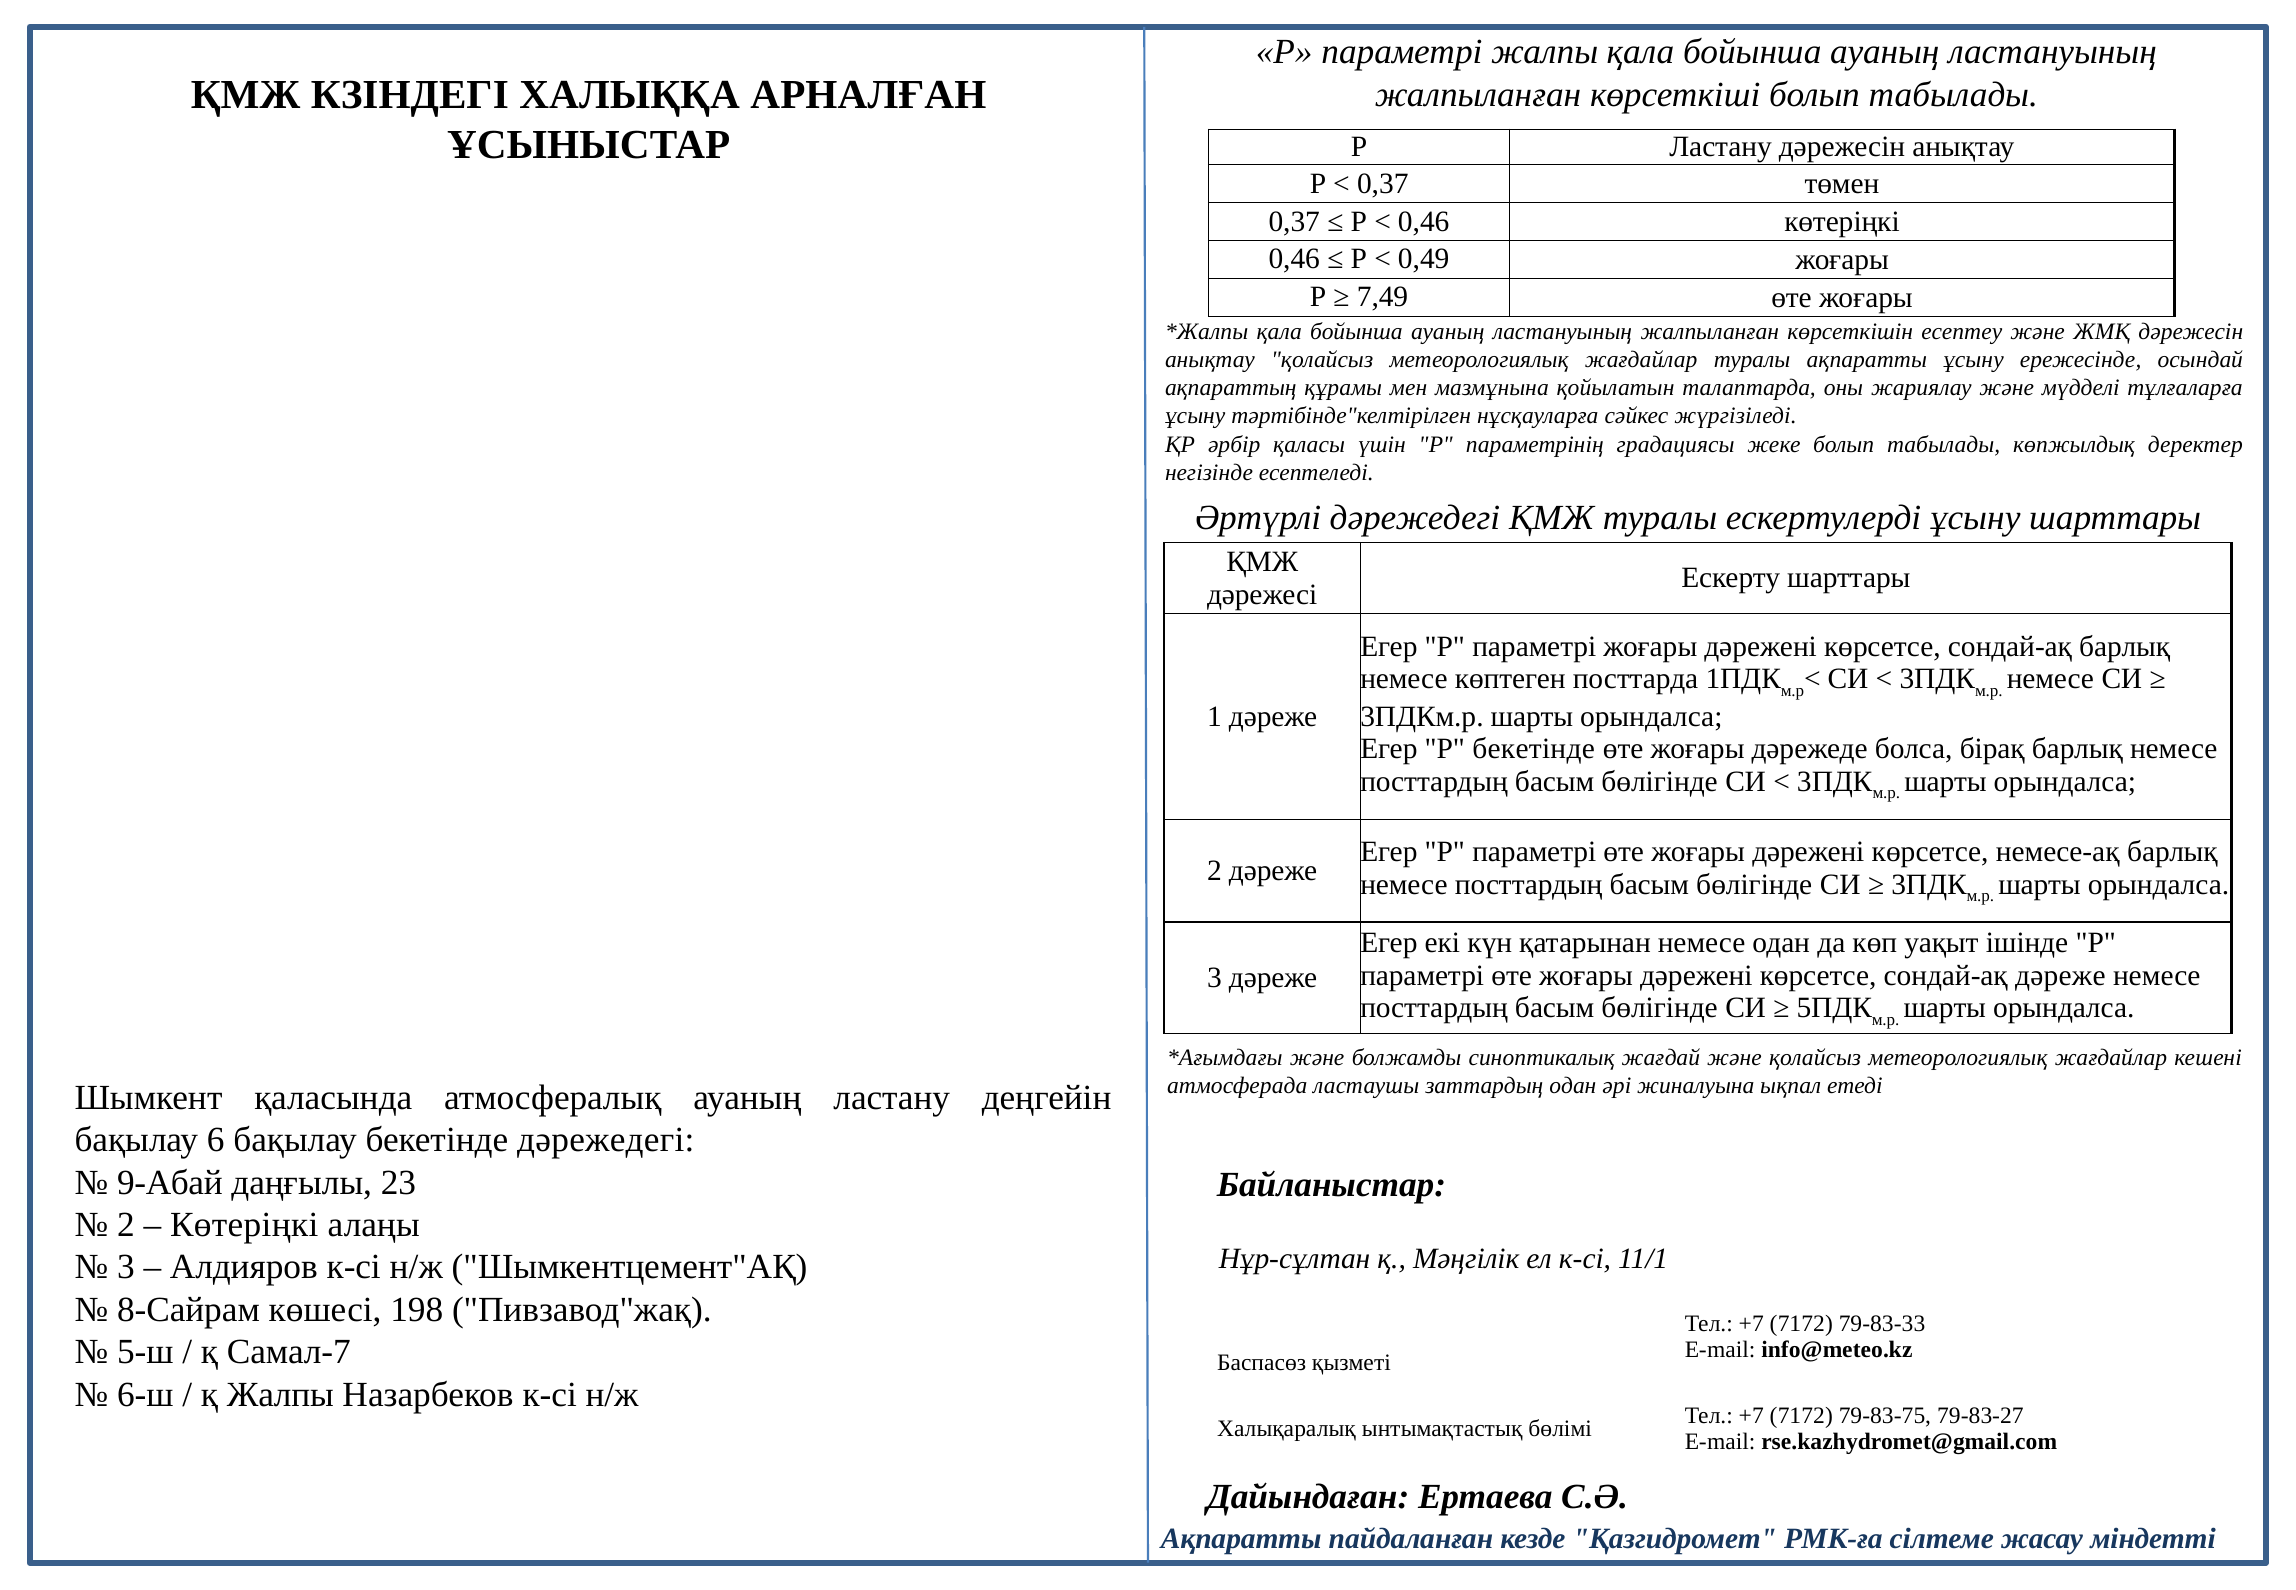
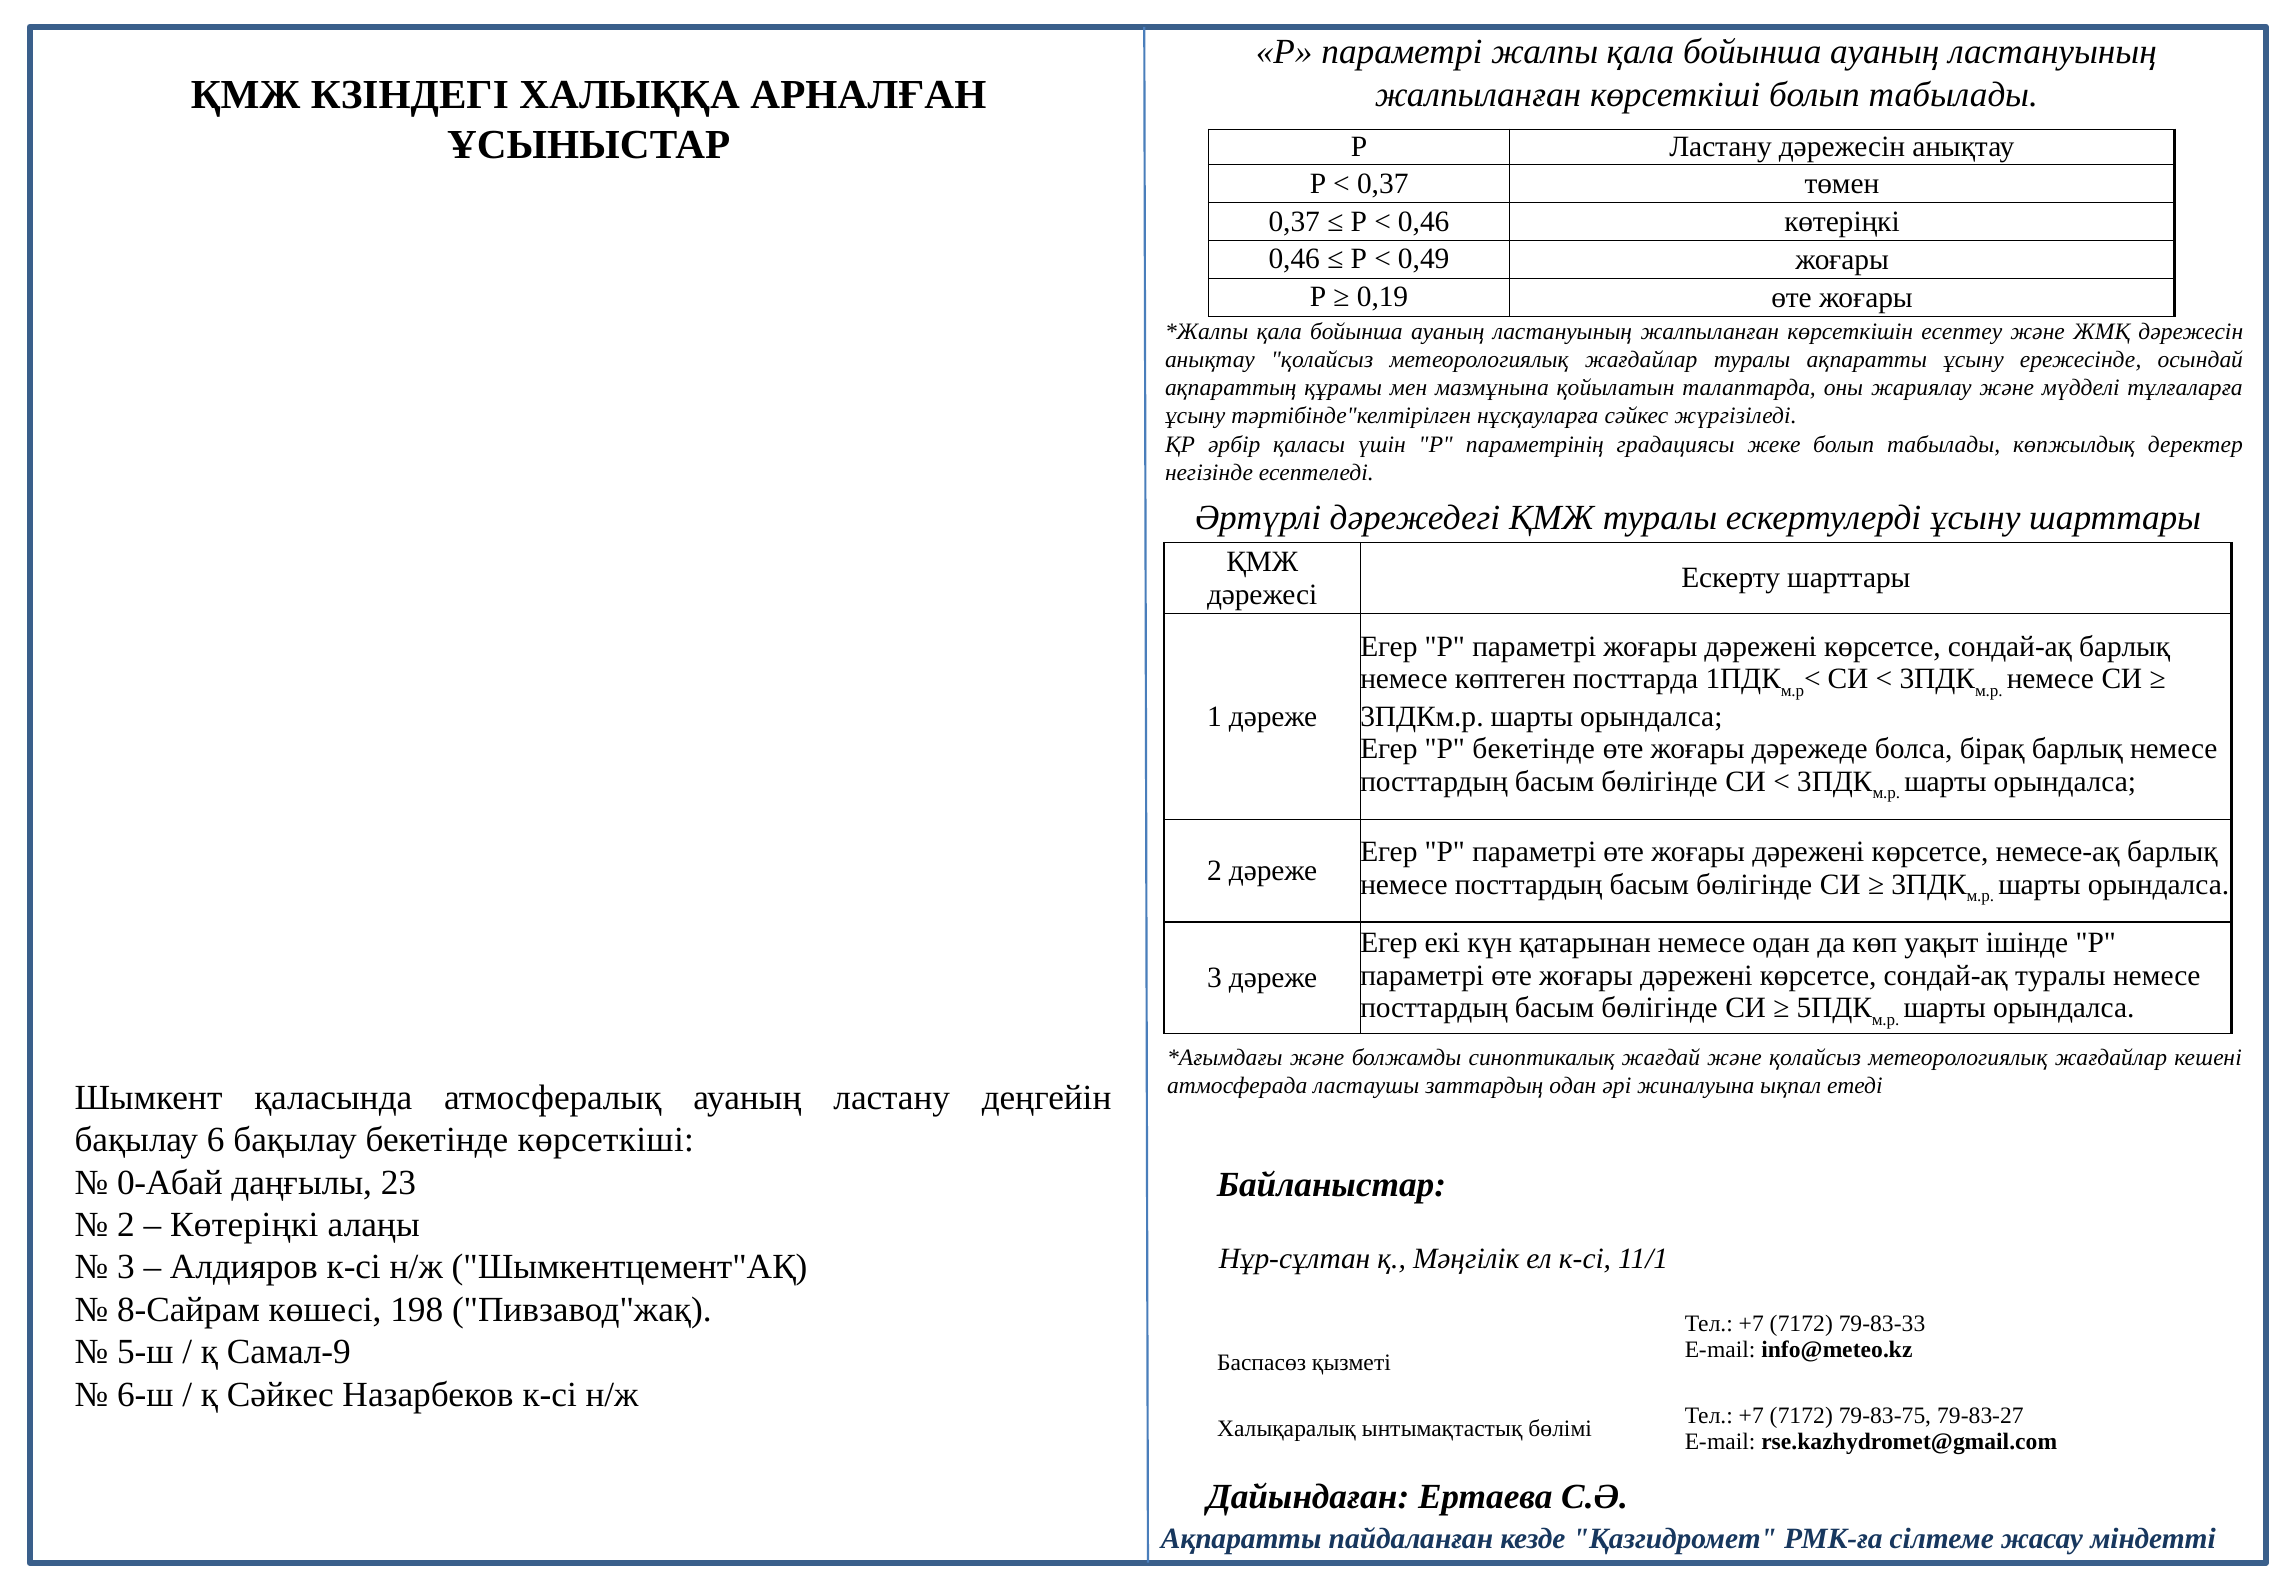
7,49: 7,49 -> 0,19
сондай-ақ дәреже: дәреже -> туралы
бекетінде дәрежедегі: дәрежедегі -> көрсеткіші
9-Абай: 9-Абай -> 0-Абай
Самал-7: Самал-7 -> Самал-9
қ Жалпы: Жалпы -> Сәйкес
